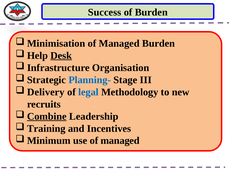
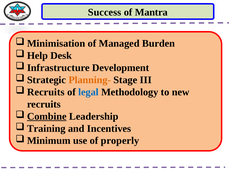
of Burden: Burden -> Mantra
Desk underline: present -> none
Organisation: Organisation -> Development
Planning- colour: blue -> orange
Delivery at (46, 92): Delivery -> Recruits
use of managed: managed -> properly
